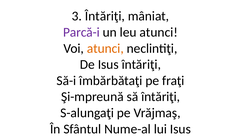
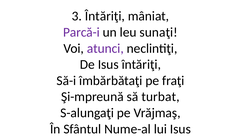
leu atunci: atunci -> sunaţi
atunci at (105, 48) colour: orange -> purple
să întăriţi: întăriţi -> turbat
